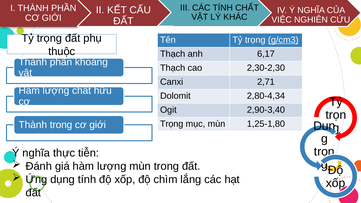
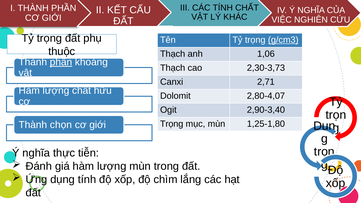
6,17: 6,17 -> 1,06
phần at (61, 62) underline: none -> present
2,30-2,30: 2,30-2,30 -> 2,30-3,73
2,80-4,34: 2,80-4,34 -> 2,80-4,07
Thành trong: trong -> chọn
